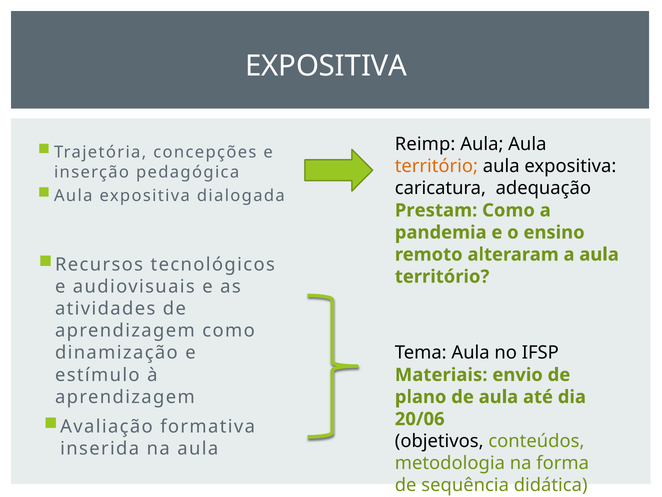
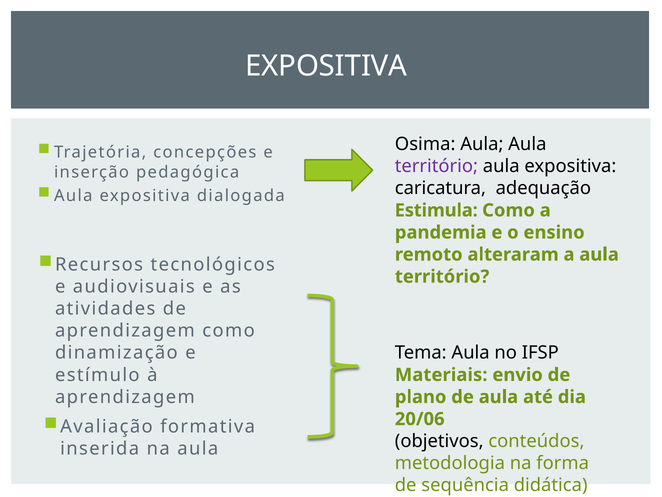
Reimp: Reimp -> Osima
território at (436, 166) colour: orange -> purple
Prestam: Prestam -> Estimula
